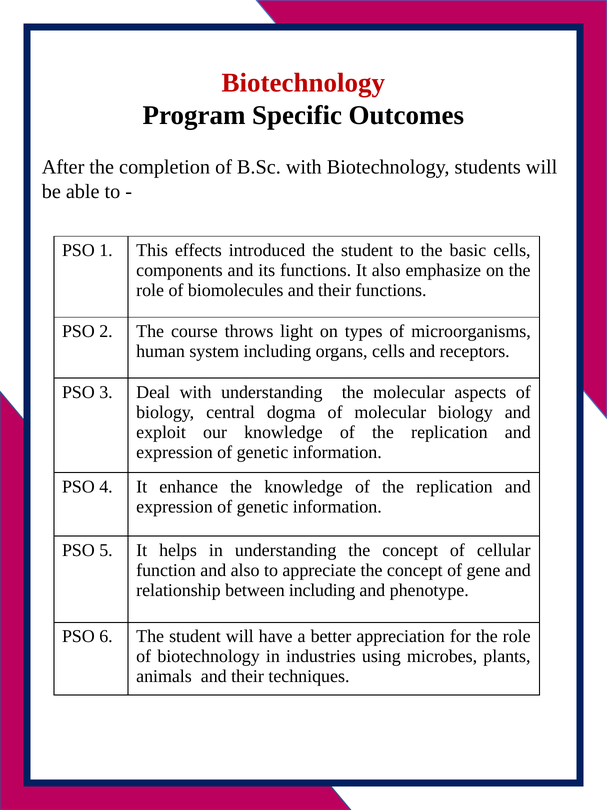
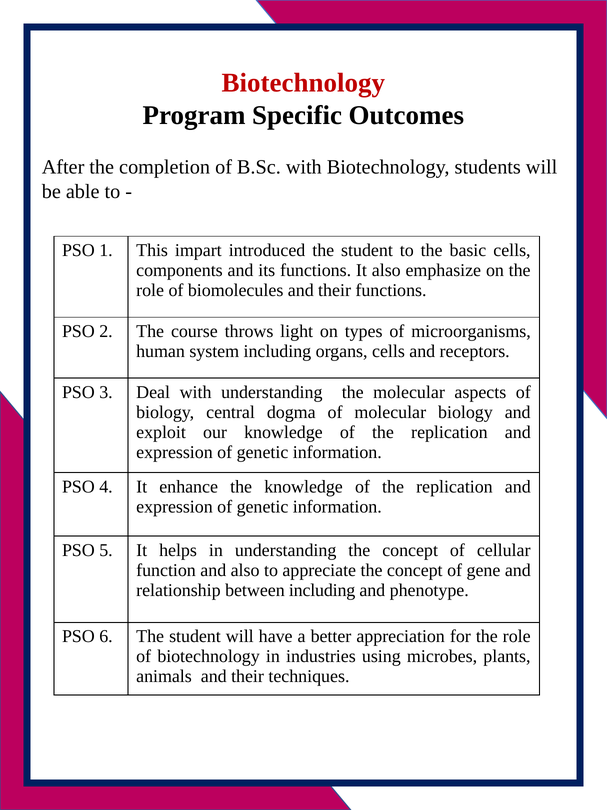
effects: effects -> impart
